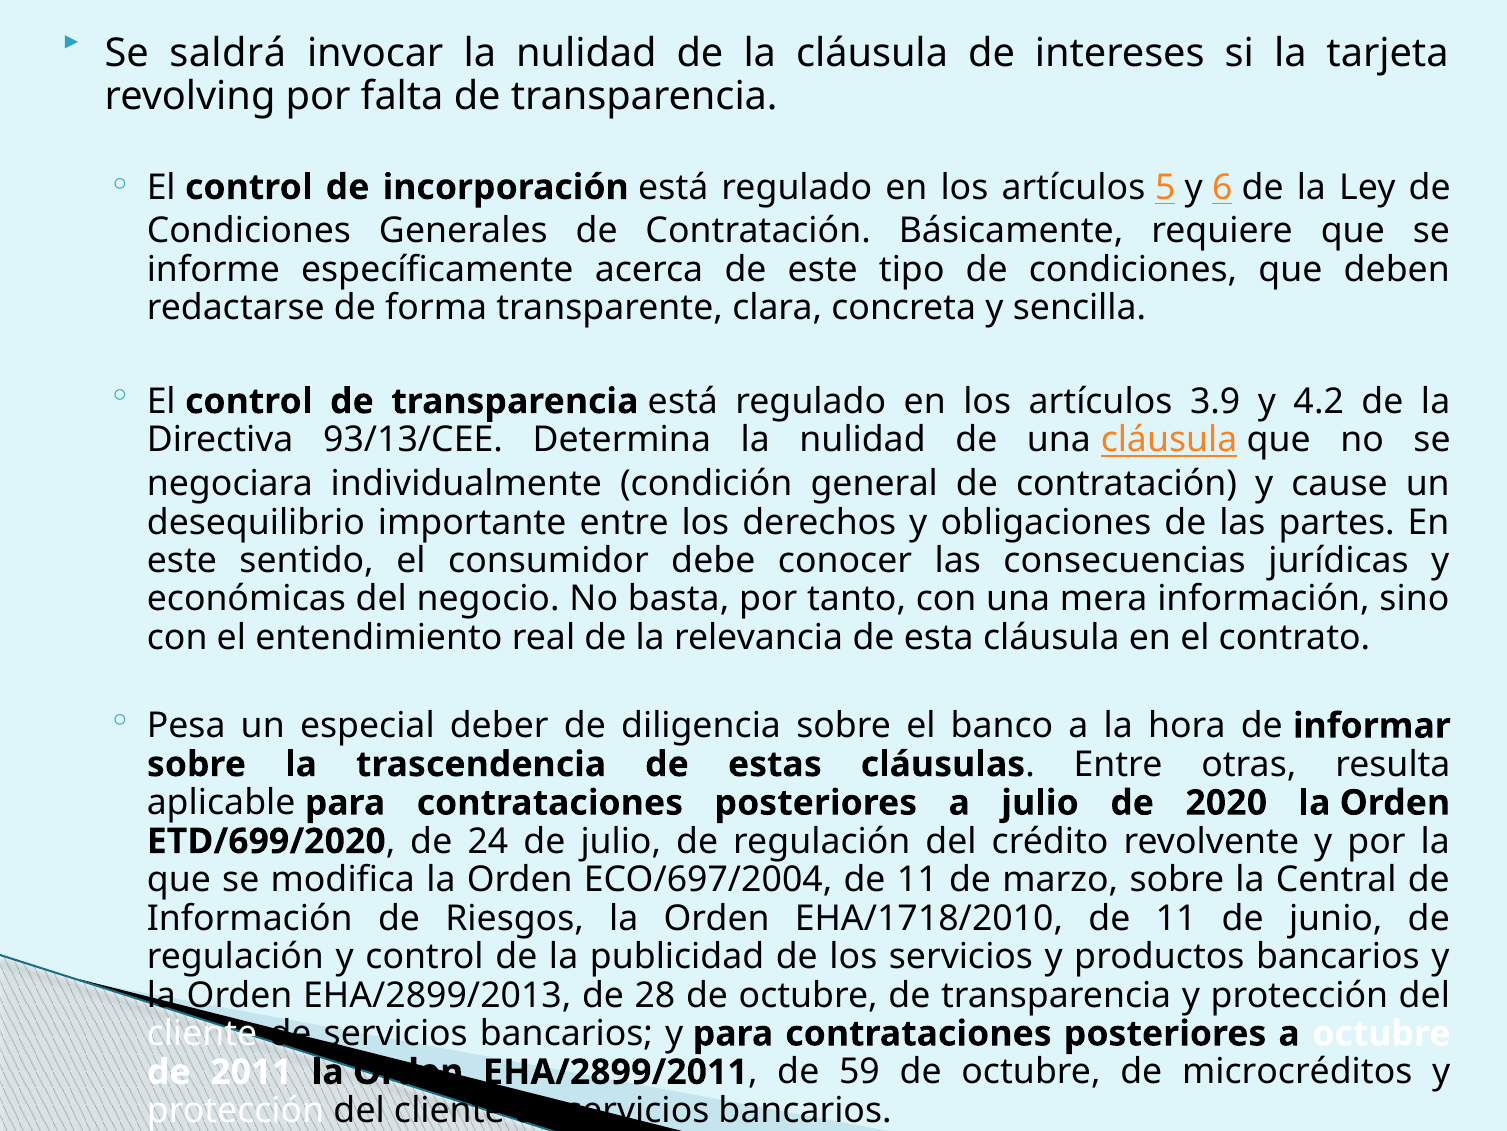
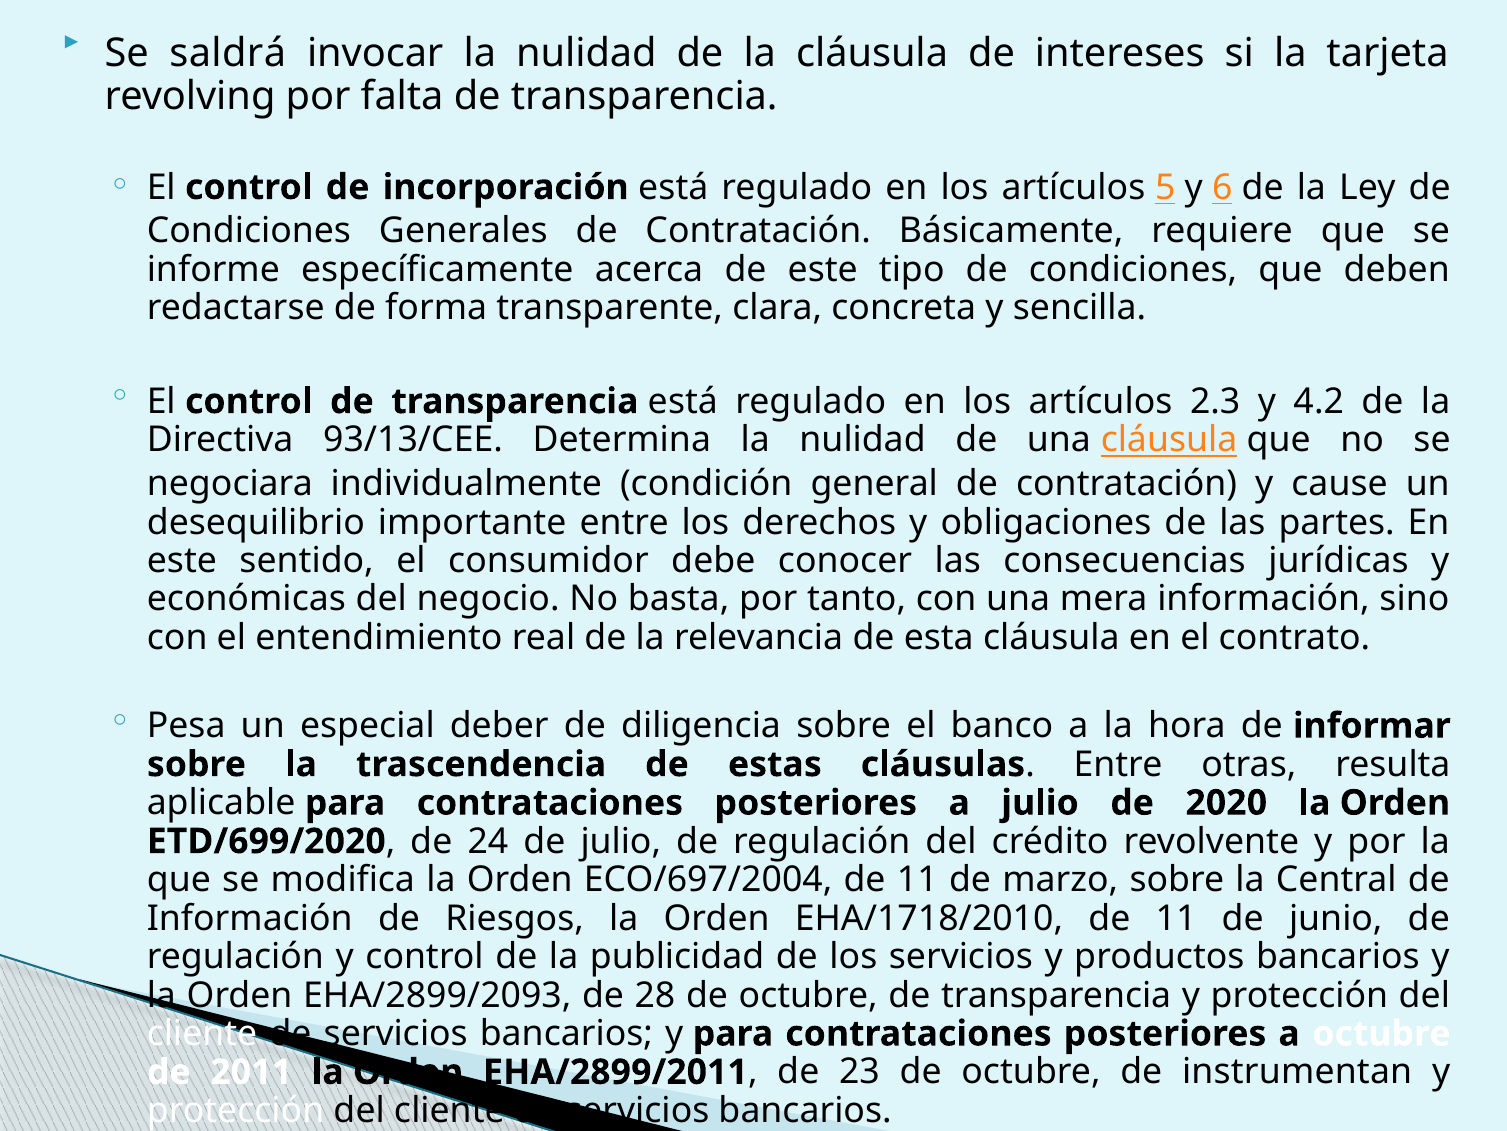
3.9: 3.9 -> 2.3
EHA/2899/2013: EHA/2899/2013 -> EHA/2899/2093
59: 59 -> 23
microcréditos: microcréditos -> instrumentan
